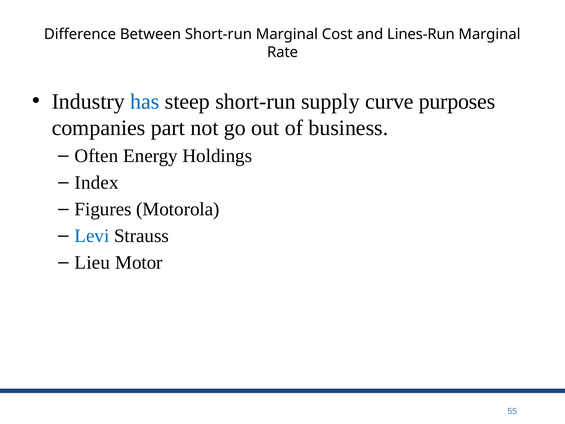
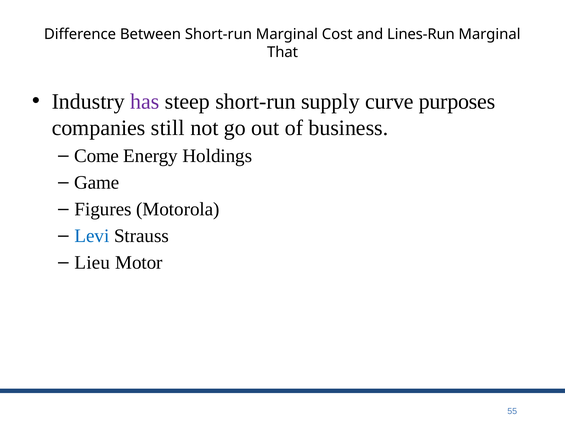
Rate: Rate -> That
has colour: blue -> purple
part: part -> still
Often: Often -> Come
Index: Index -> Game
